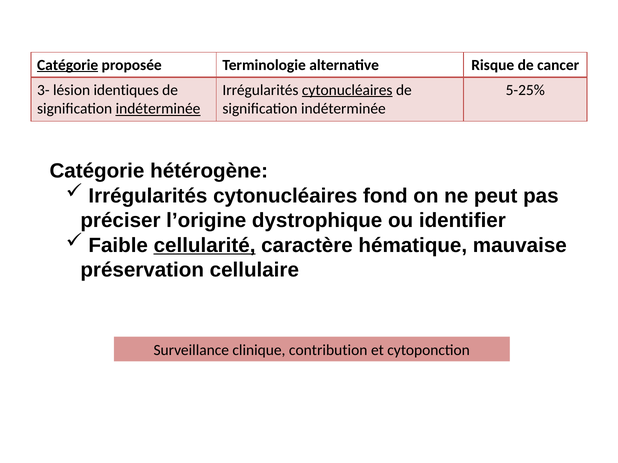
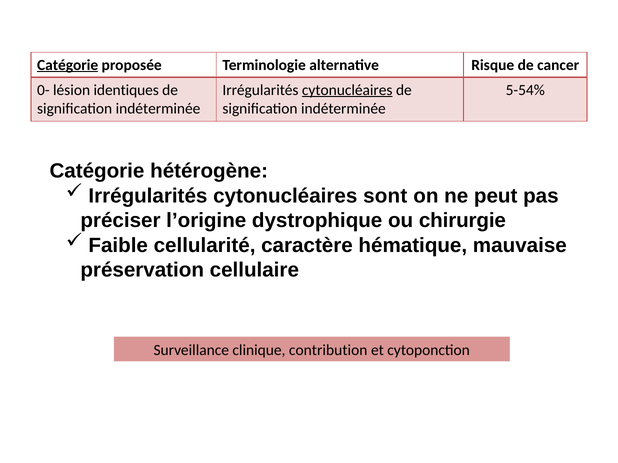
3-: 3- -> 0-
5-25%: 5-25% -> 5-54%
indéterminée at (158, 109) underline: present -> none
fond: fond -> sont
identifier: identifier -> chirurgie
cellularité underline: present -> none
